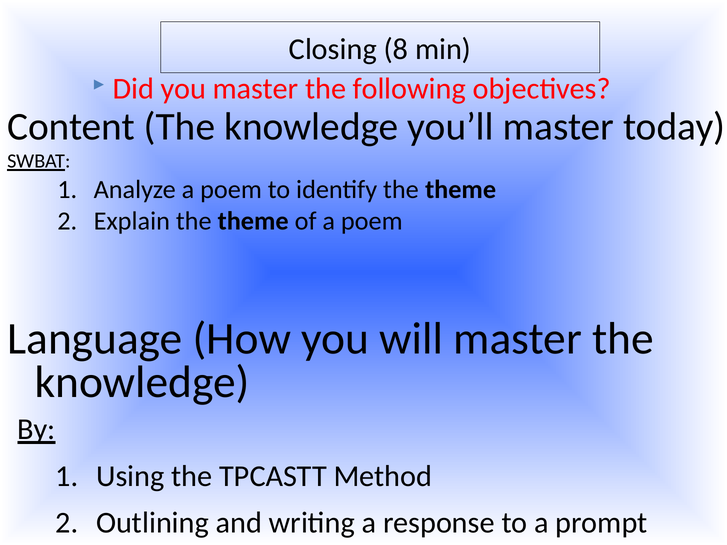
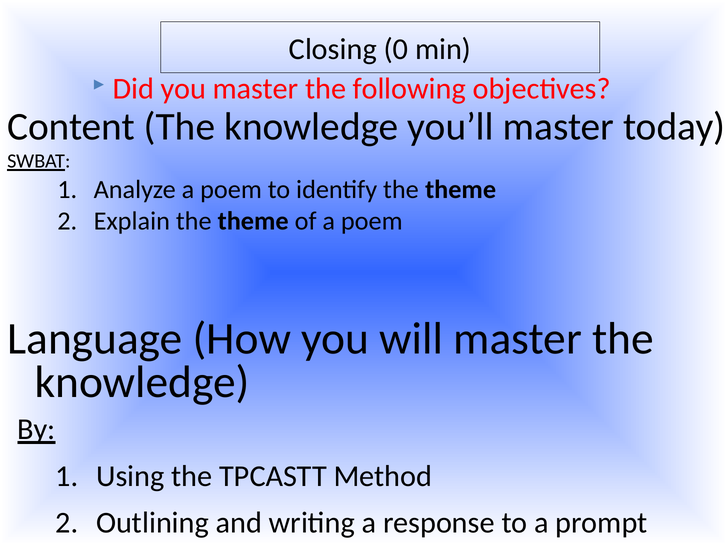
8: 8 -> 0
